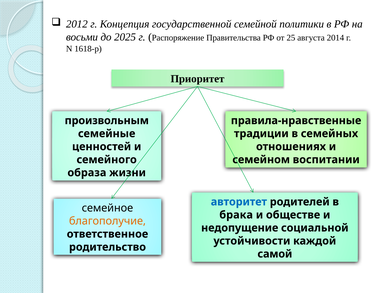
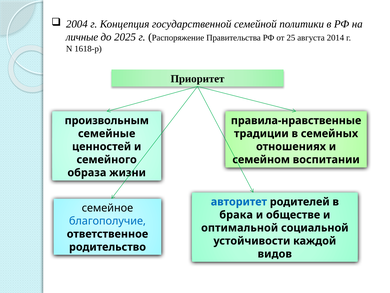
2012: 2012 -> 2004
восьми: восьми -> личные
благополучие colour: orange -> blue
недопущение: недопущение -> оптимальной
самой: самой -> видов
